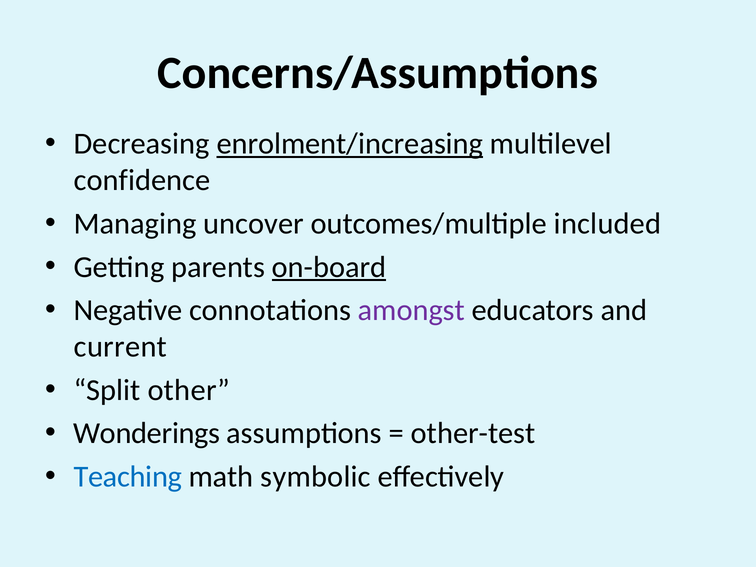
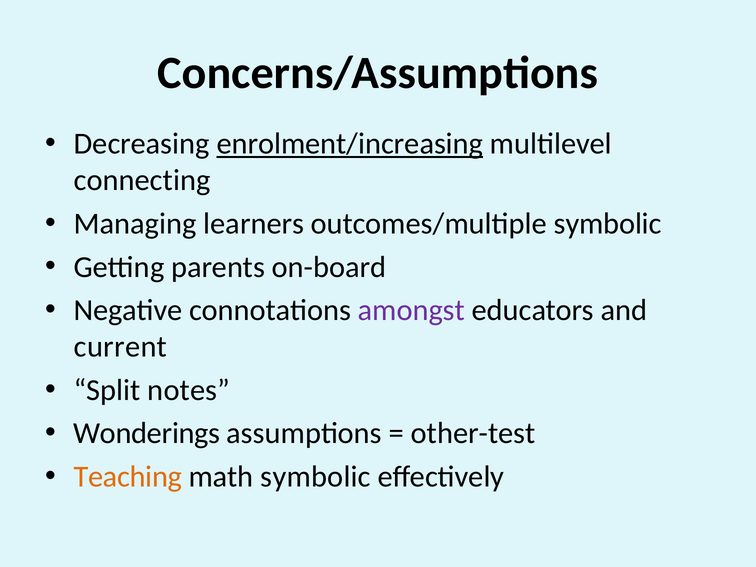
confidence: confidence -> connecting
uncover: uncover -> learners
outcomes/multiple included: included -> symbolic
on-board underline: present -> none
other: other -> notes
Teaching colour: blue -> orange
